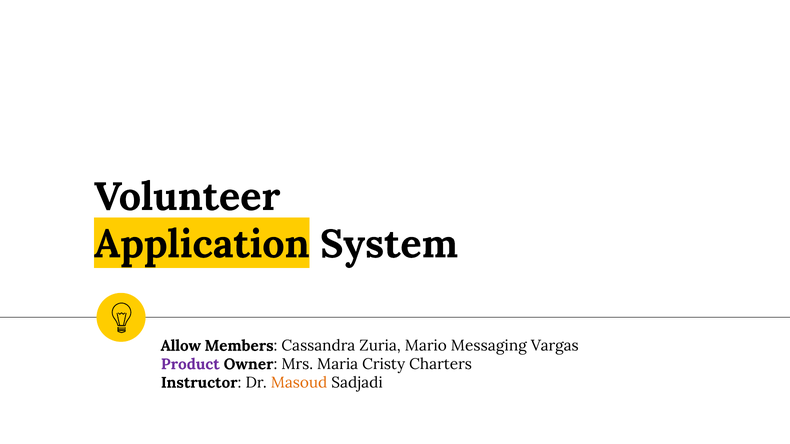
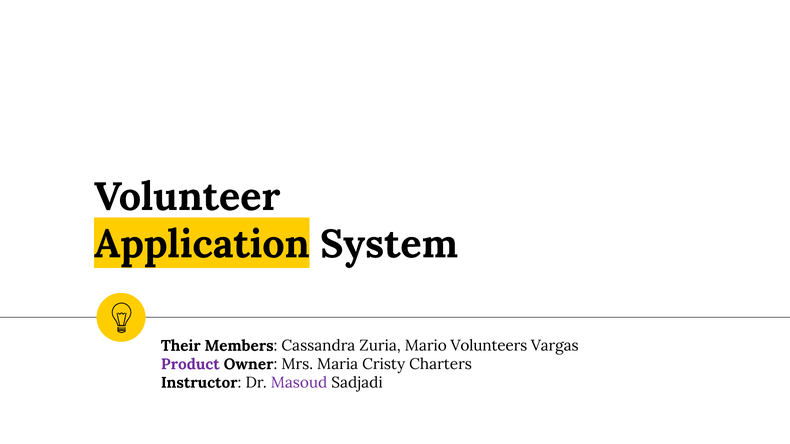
Allow: Allow -> Their
Messaging: Messaging -> Volunteers
Masoud colour: orange -> purple
